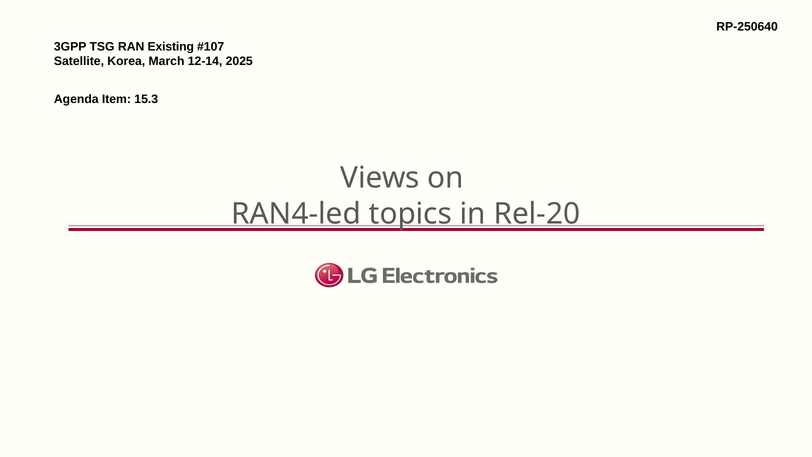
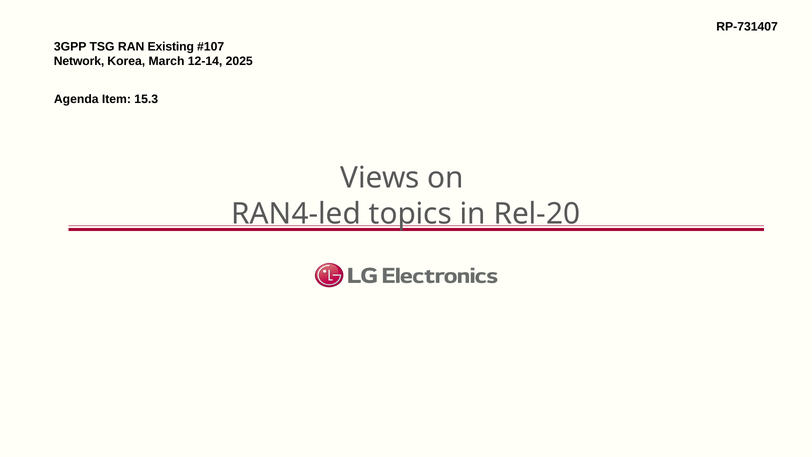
RP-250640: RP-250640 -> RP-731407
Satellite: Satellite -> Network
